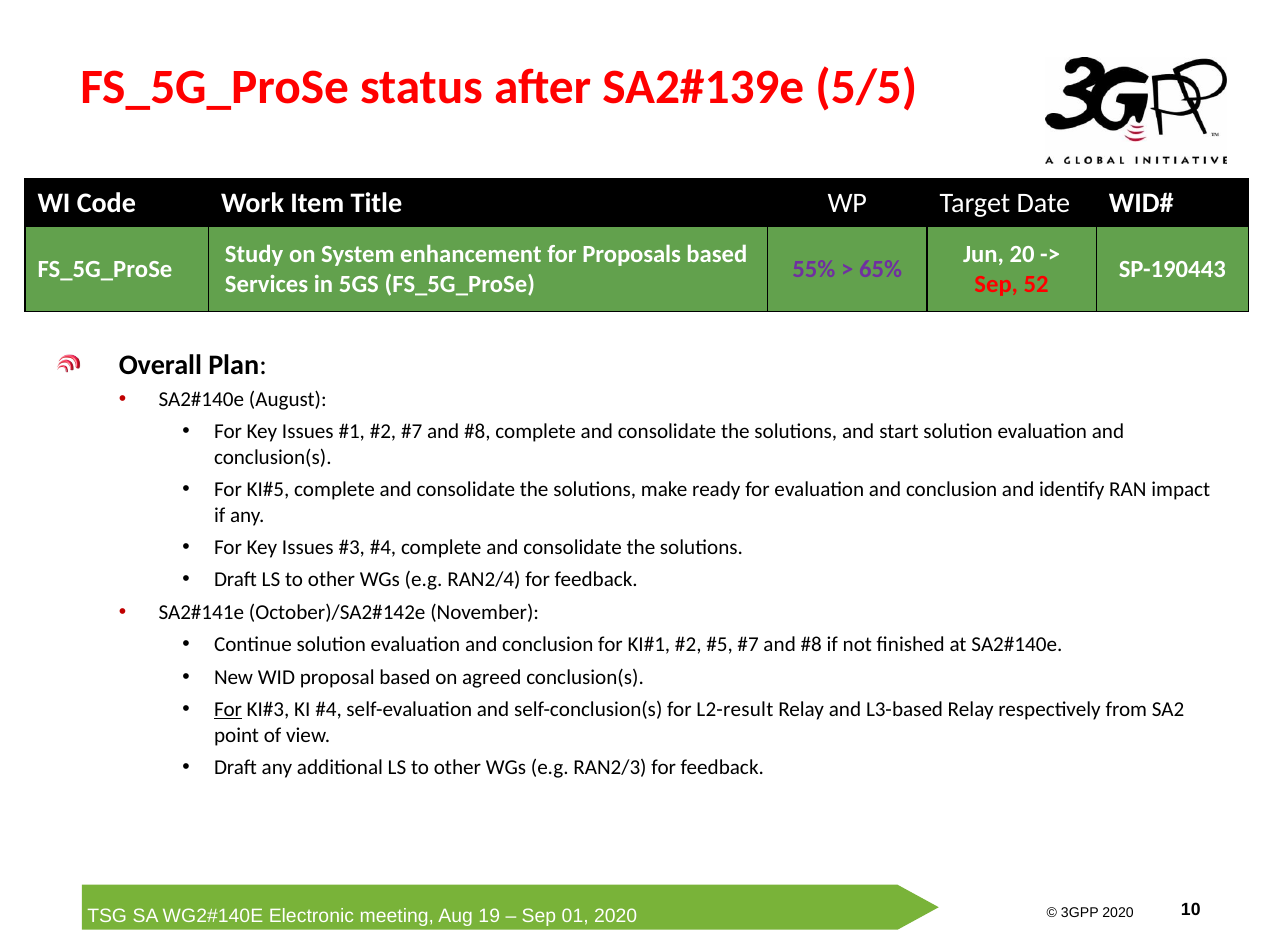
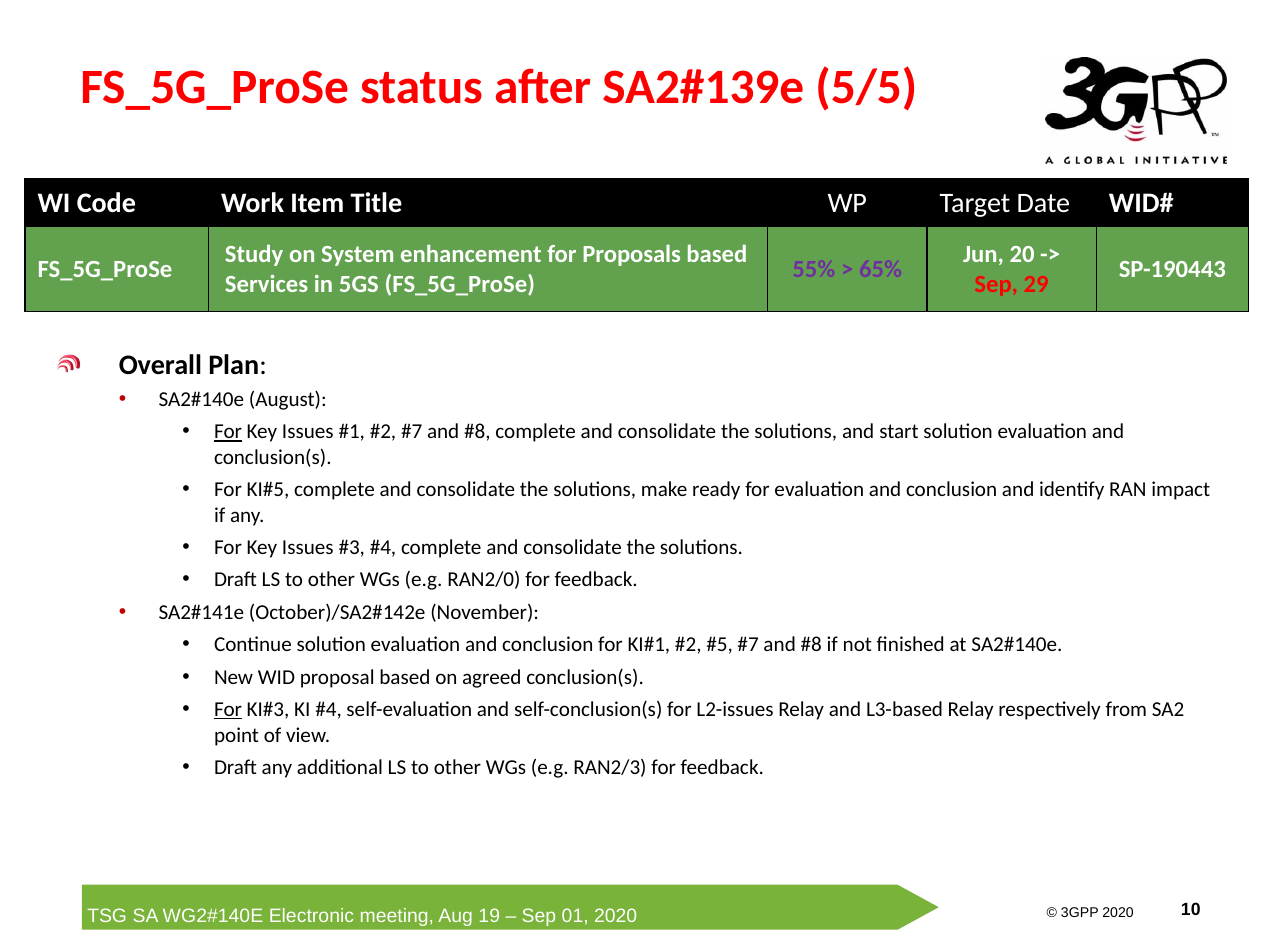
52: 52 -> 29
For at (228, 432) underline: none -> present
RAN2/4: RAN2/4 -> RAN2/0
L2-result: L2-result -> L2-issues
